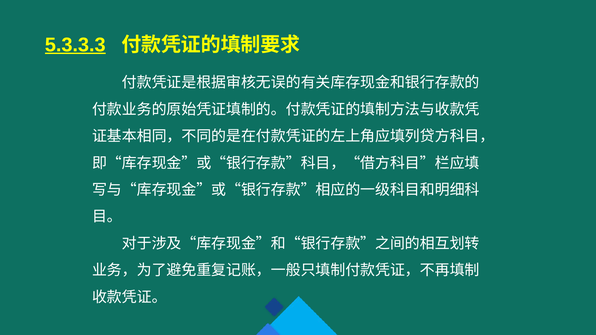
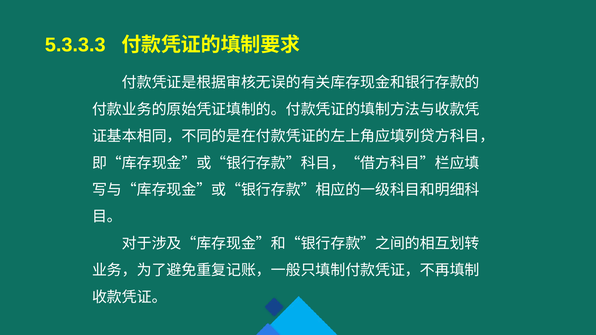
5.3.3.3 underline: present -> none
